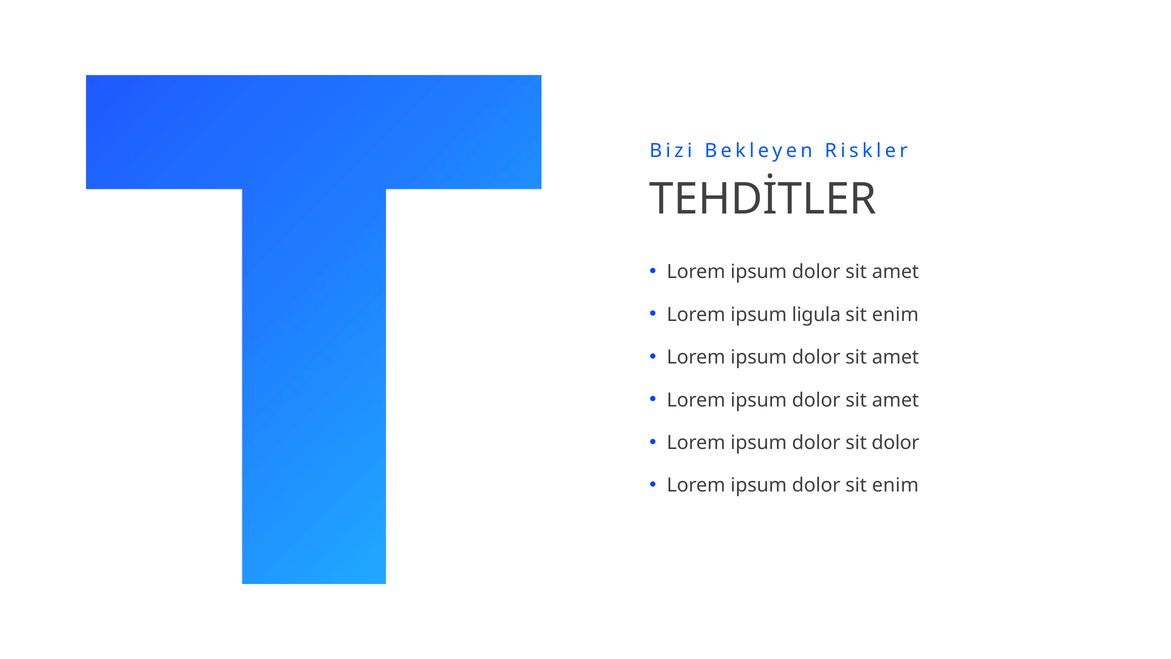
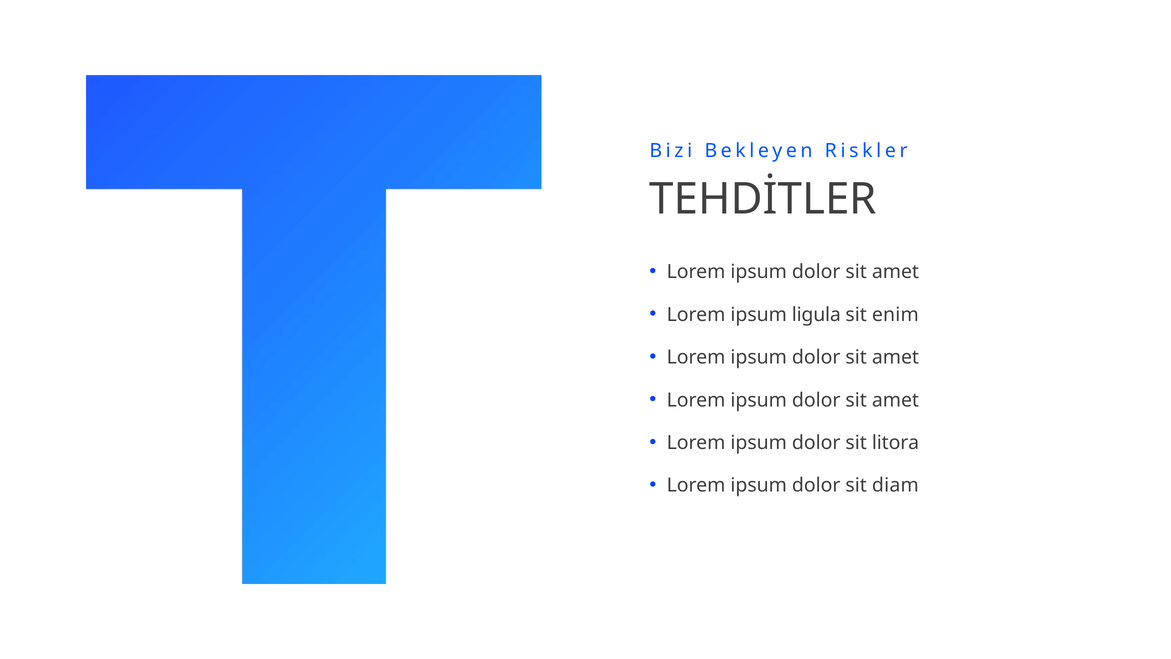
sit dolor: dolor -> litora
dolor sit enim: enim -> diam
